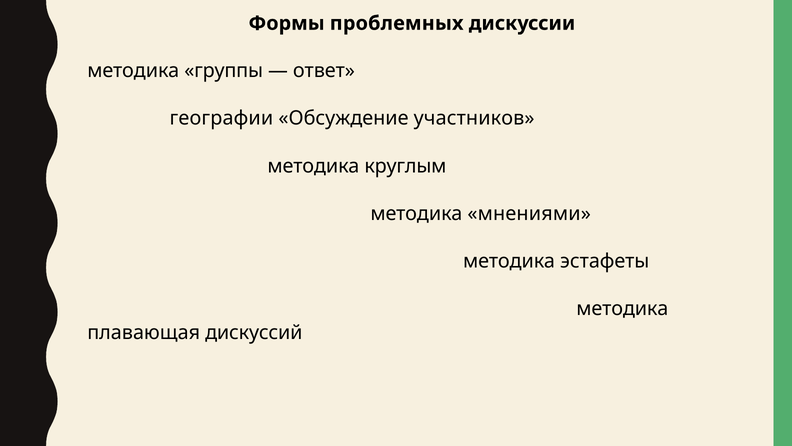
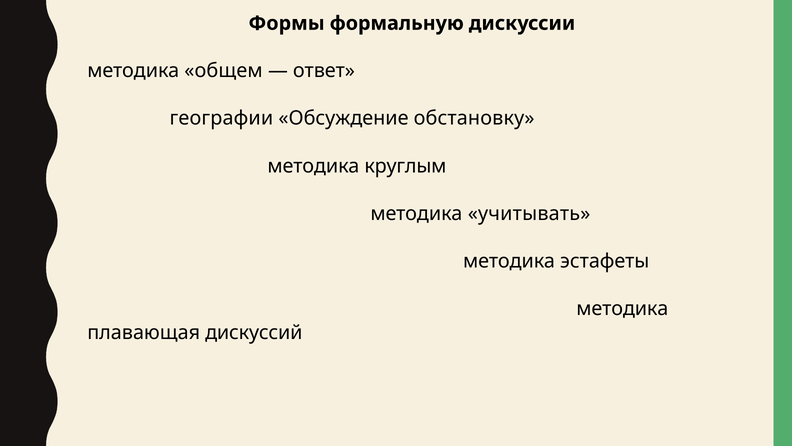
проблемных: проблемных -> формальную
группы: группы -> общем
участников: участников -> обстановку
мнениями: мнениями -> учитывать
